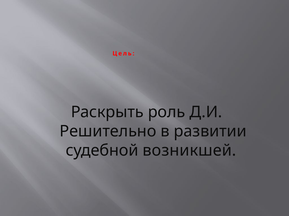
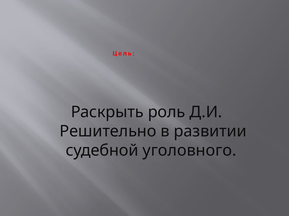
возникшей: возникшей -> уголовного
